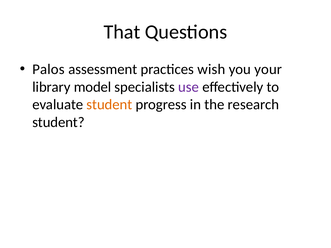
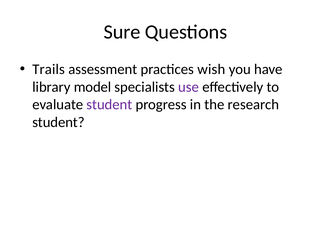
That: That -> Sure
Palos: Palos -> Trails
your: your -> have
student at (109, 105) colour: orange -> purple
